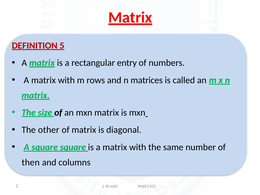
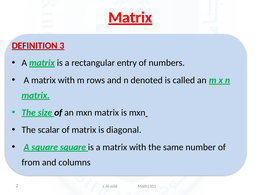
5: 5 -> 3
matrices: matrices -> denoted
other: other -> scalar
then: then -> from
